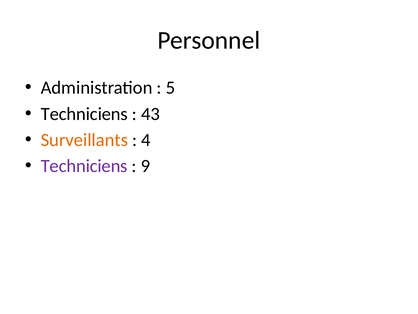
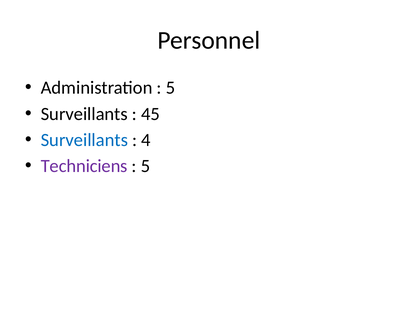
Techniciens at (84, 114): Techniciens -> Surveillants
43: 43 -> 45
Surveillants at (84, 140) colour: orange -> blue
9 at (145, 166): 9 -> 5
